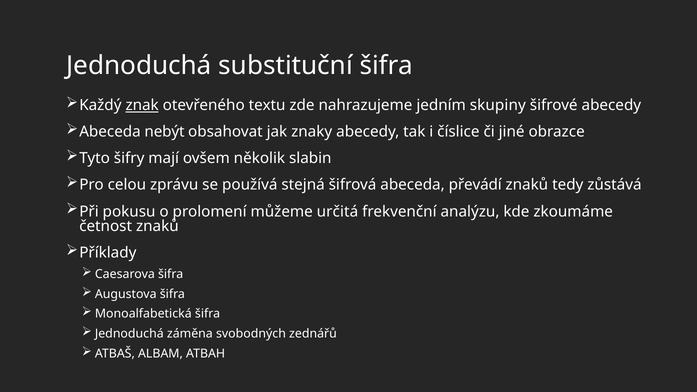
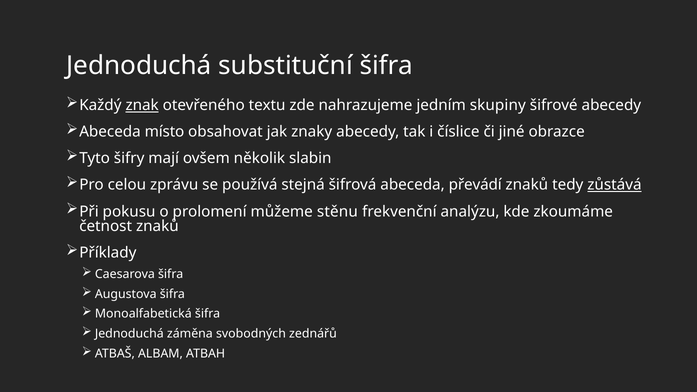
nebýt: nebýt -> místo
zůstává underline: none -> present
určitá: určitá -> stěnu
